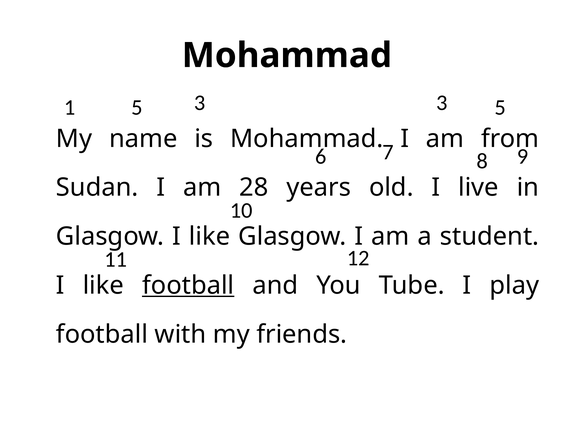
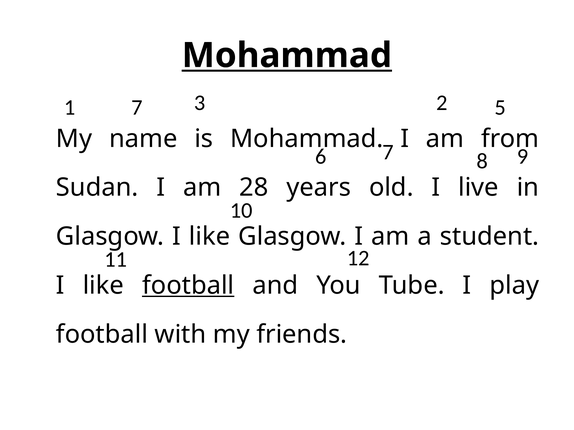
Mohammad at (287, 56) underline: none -> present
1 5: 5 -> 7
3 3: 3 -> 2
